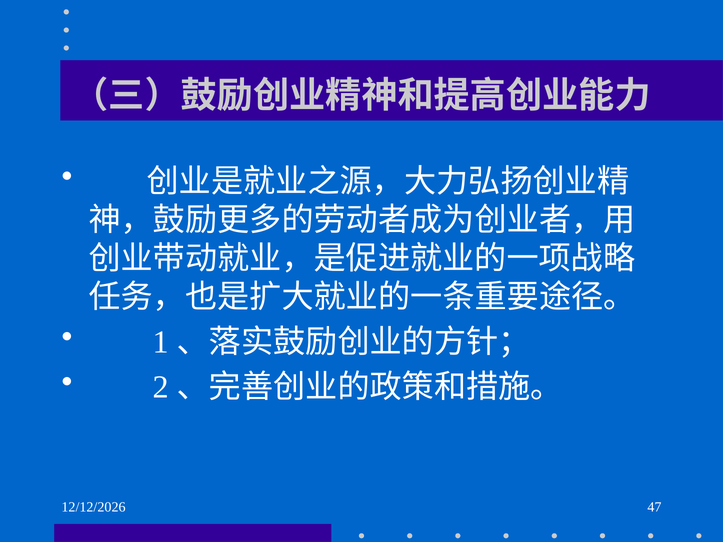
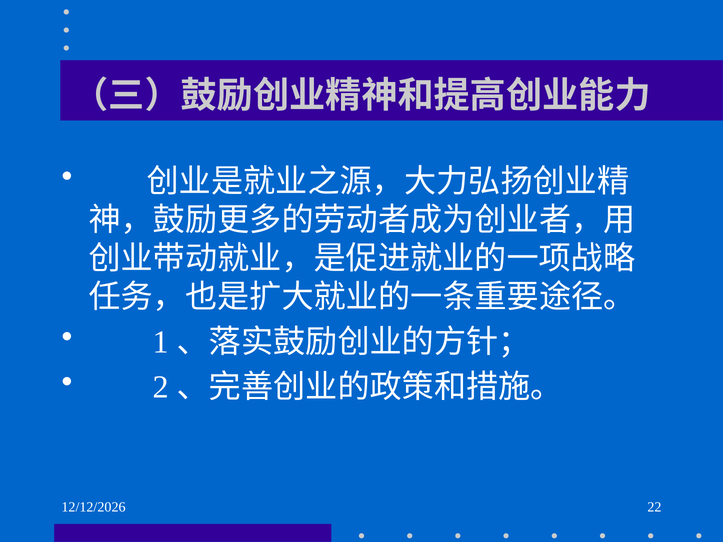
47: 47 -> 22
